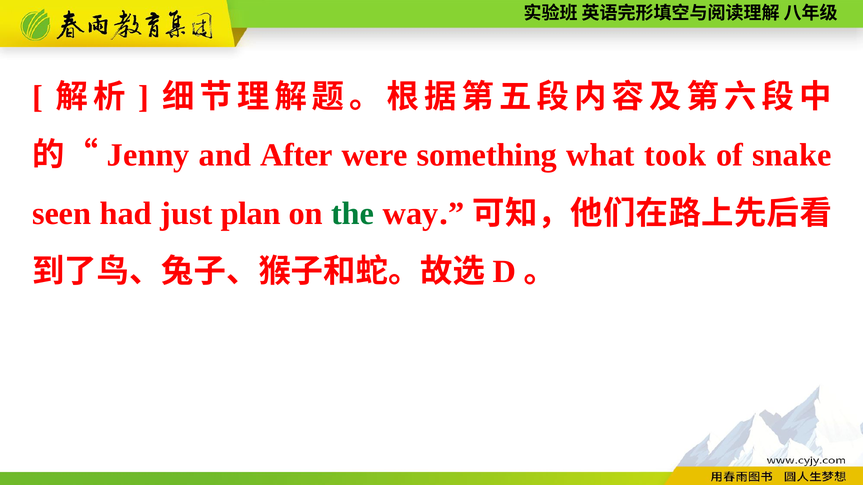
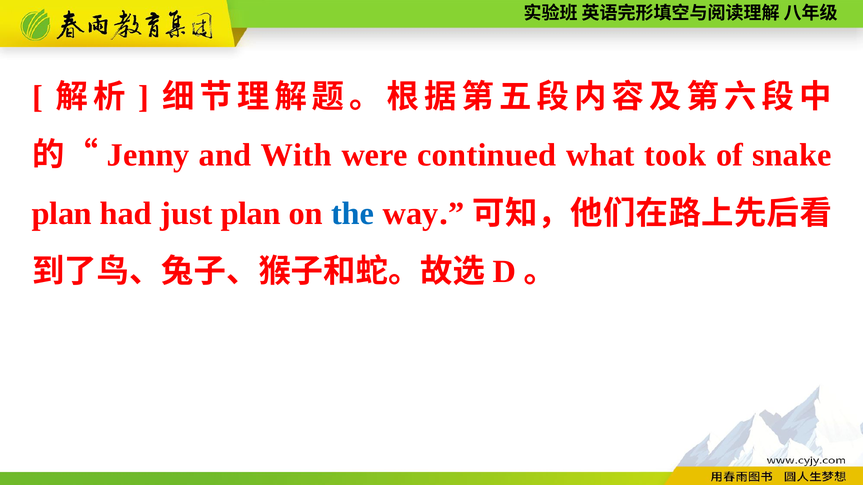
After: After -> With
something: something -> continued
seen at (62, 214): seen -> plan
the colour: green -> blue
